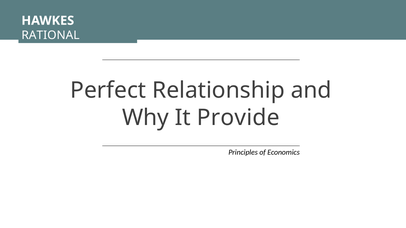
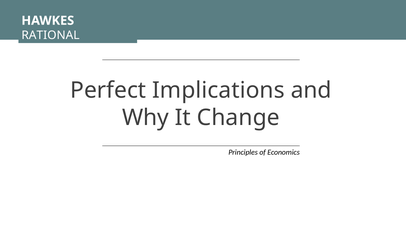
Relationship: Relationship -> Implications
Provide: Provide -> Change
